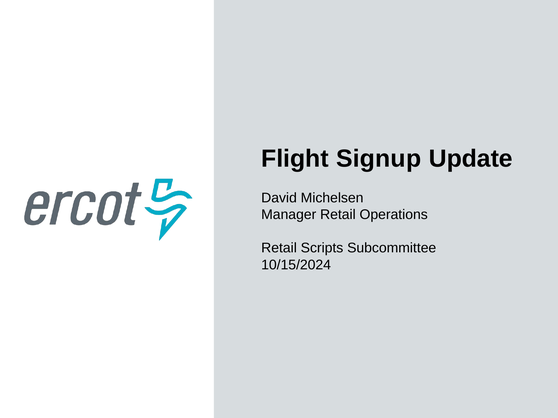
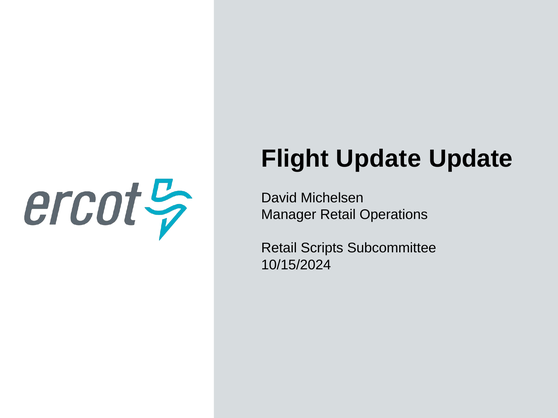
Flight Signup: Signup -> Update
